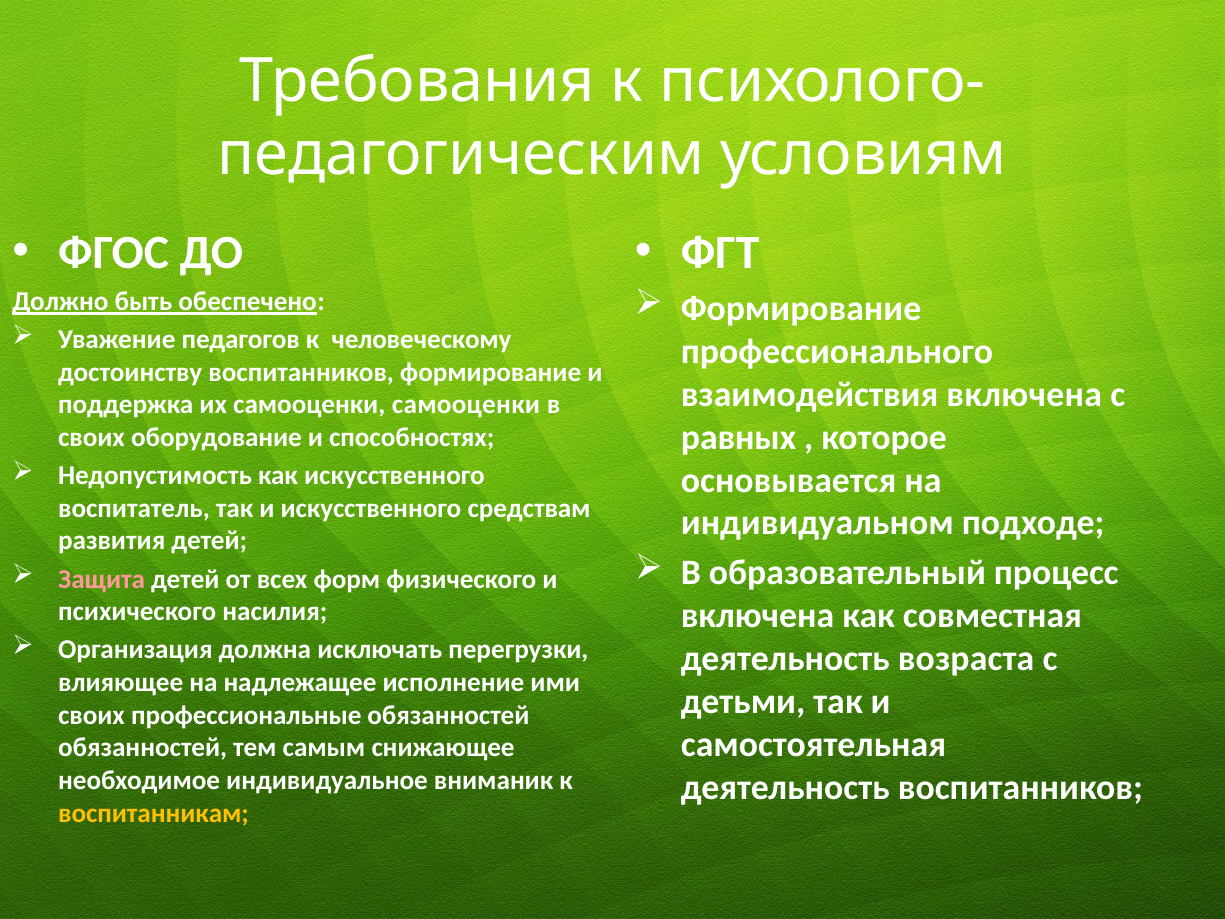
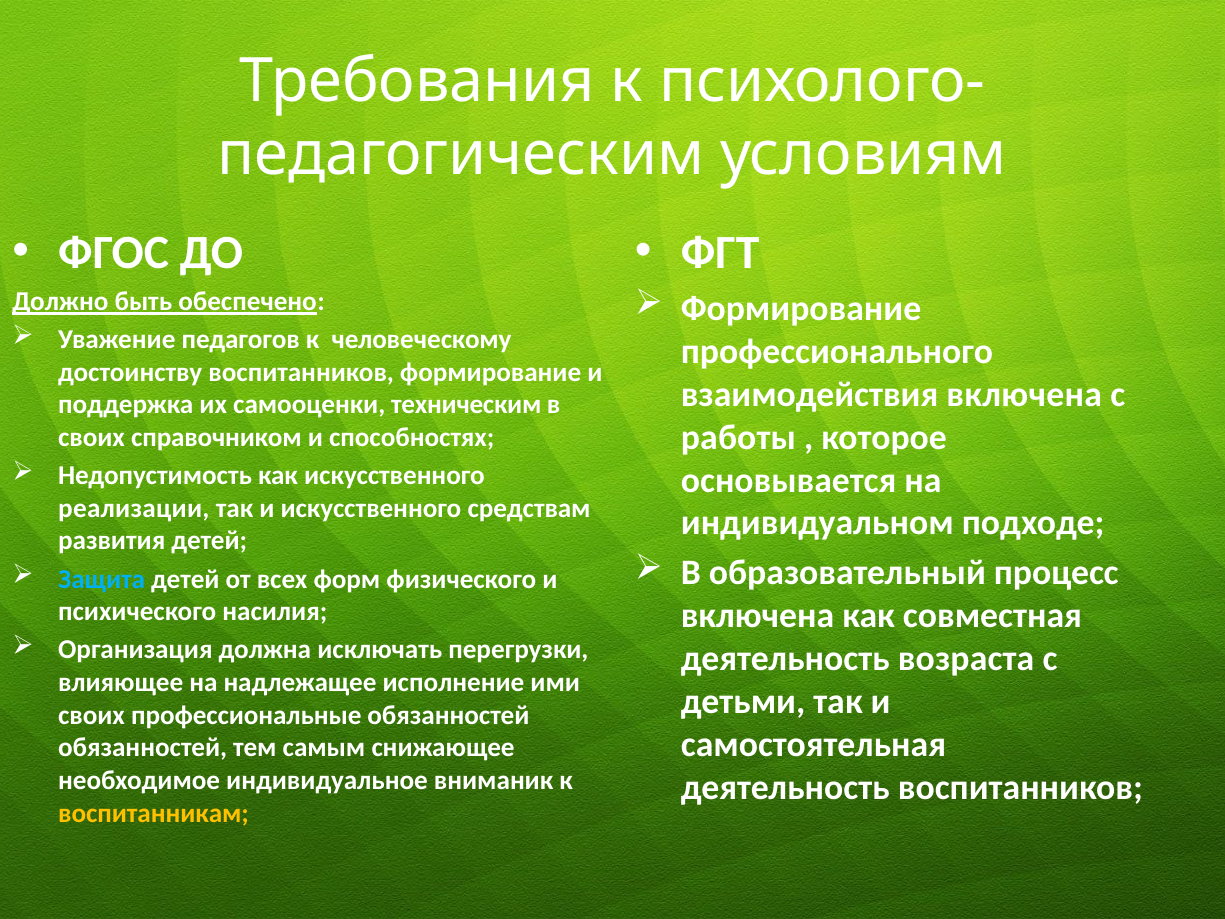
самооценки самооценки: самооценки -> техническим
равных: равных -> работы
оборудование: оборудование -> справочником
воспитатель: воспитатель -> реализации
Защита colour: pink -> light blue
